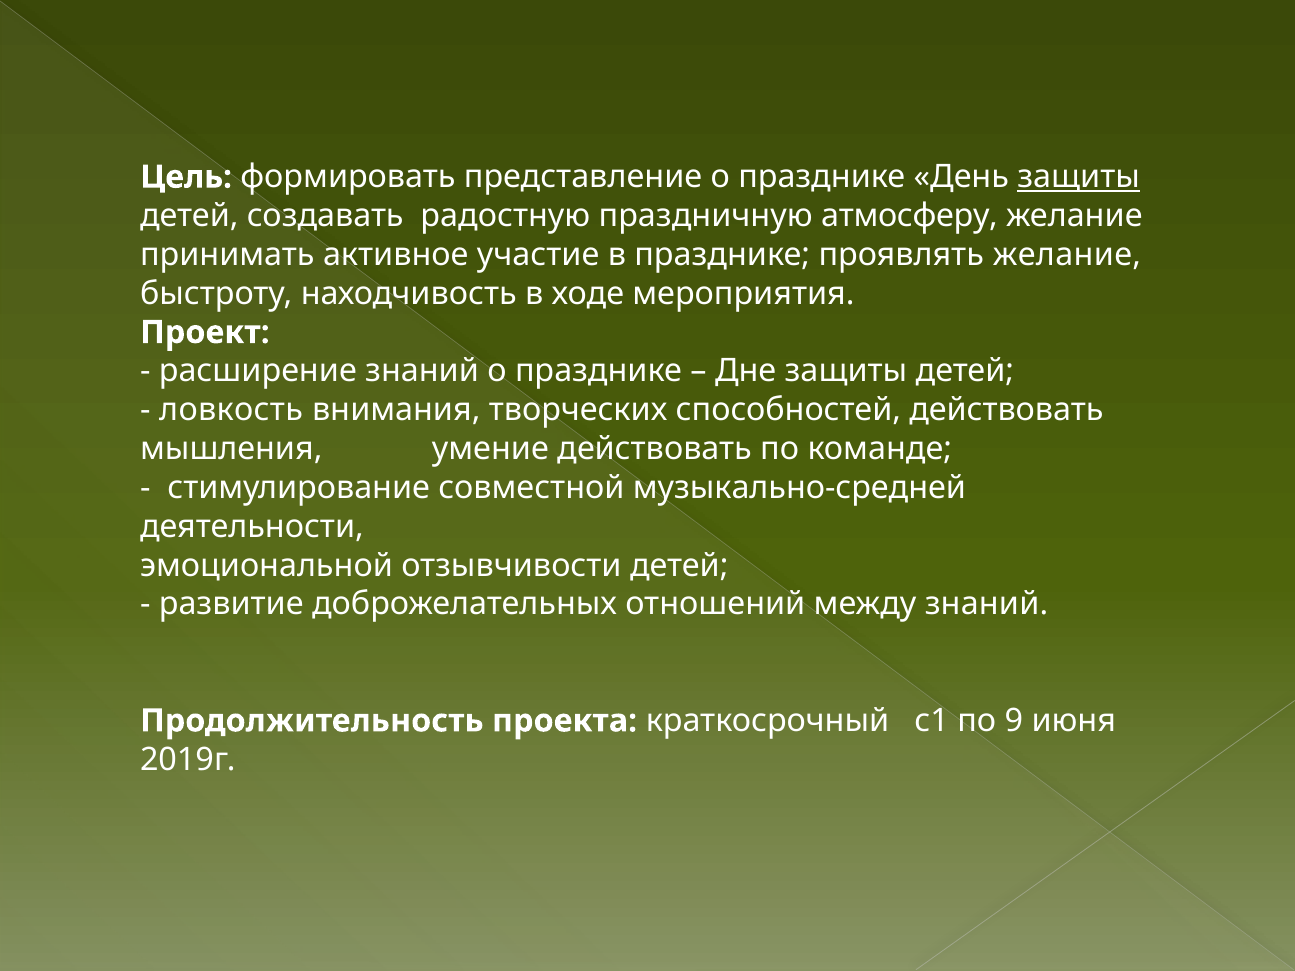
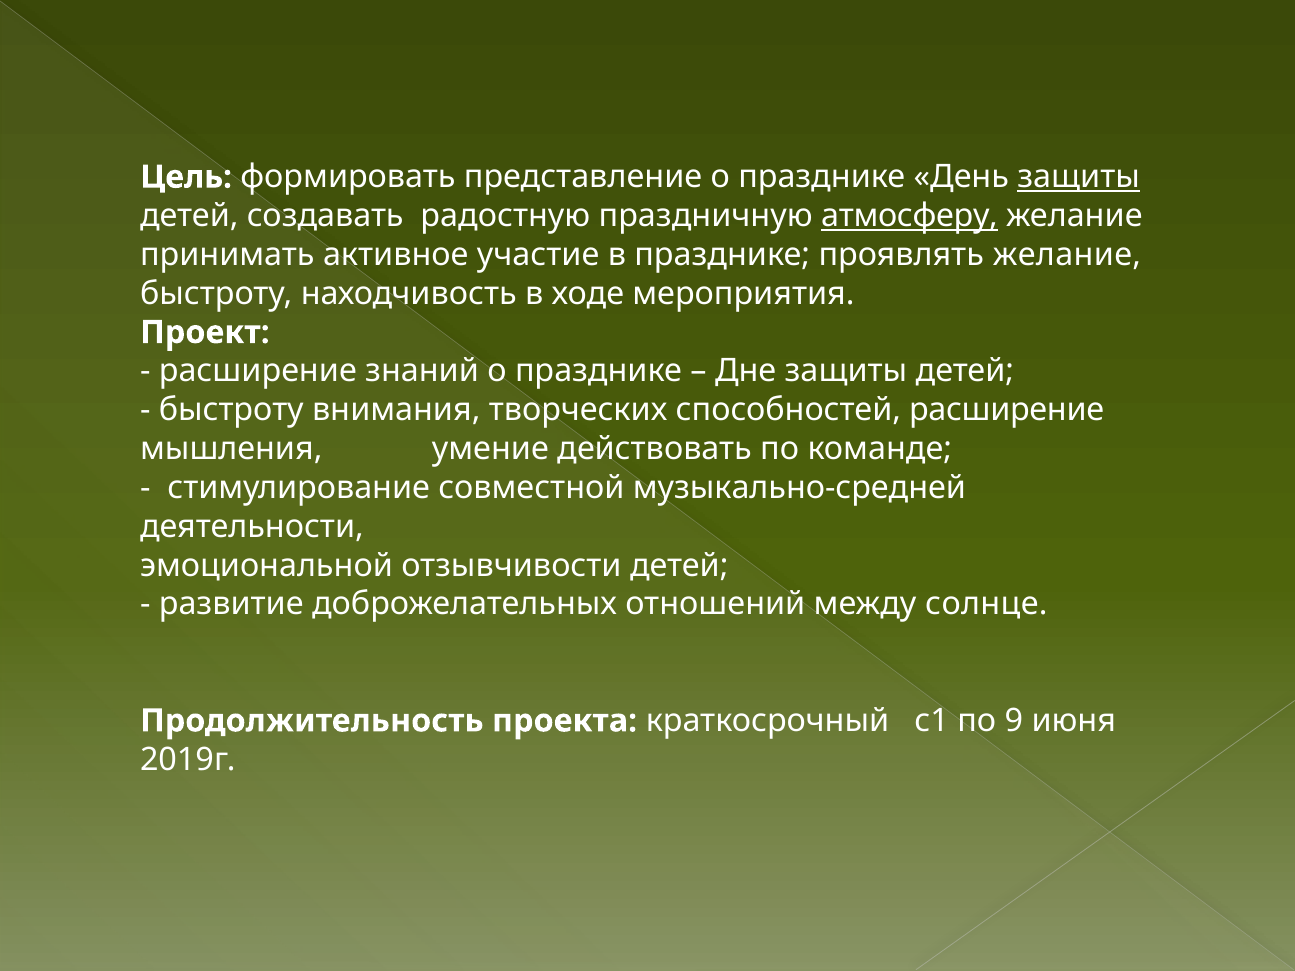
атмосферу underline: none -> present
ловкость at (231, 410): ловкость -> быстроту
способностей действовать: действовать -> расширение
между знаний: знаний -> солнце
